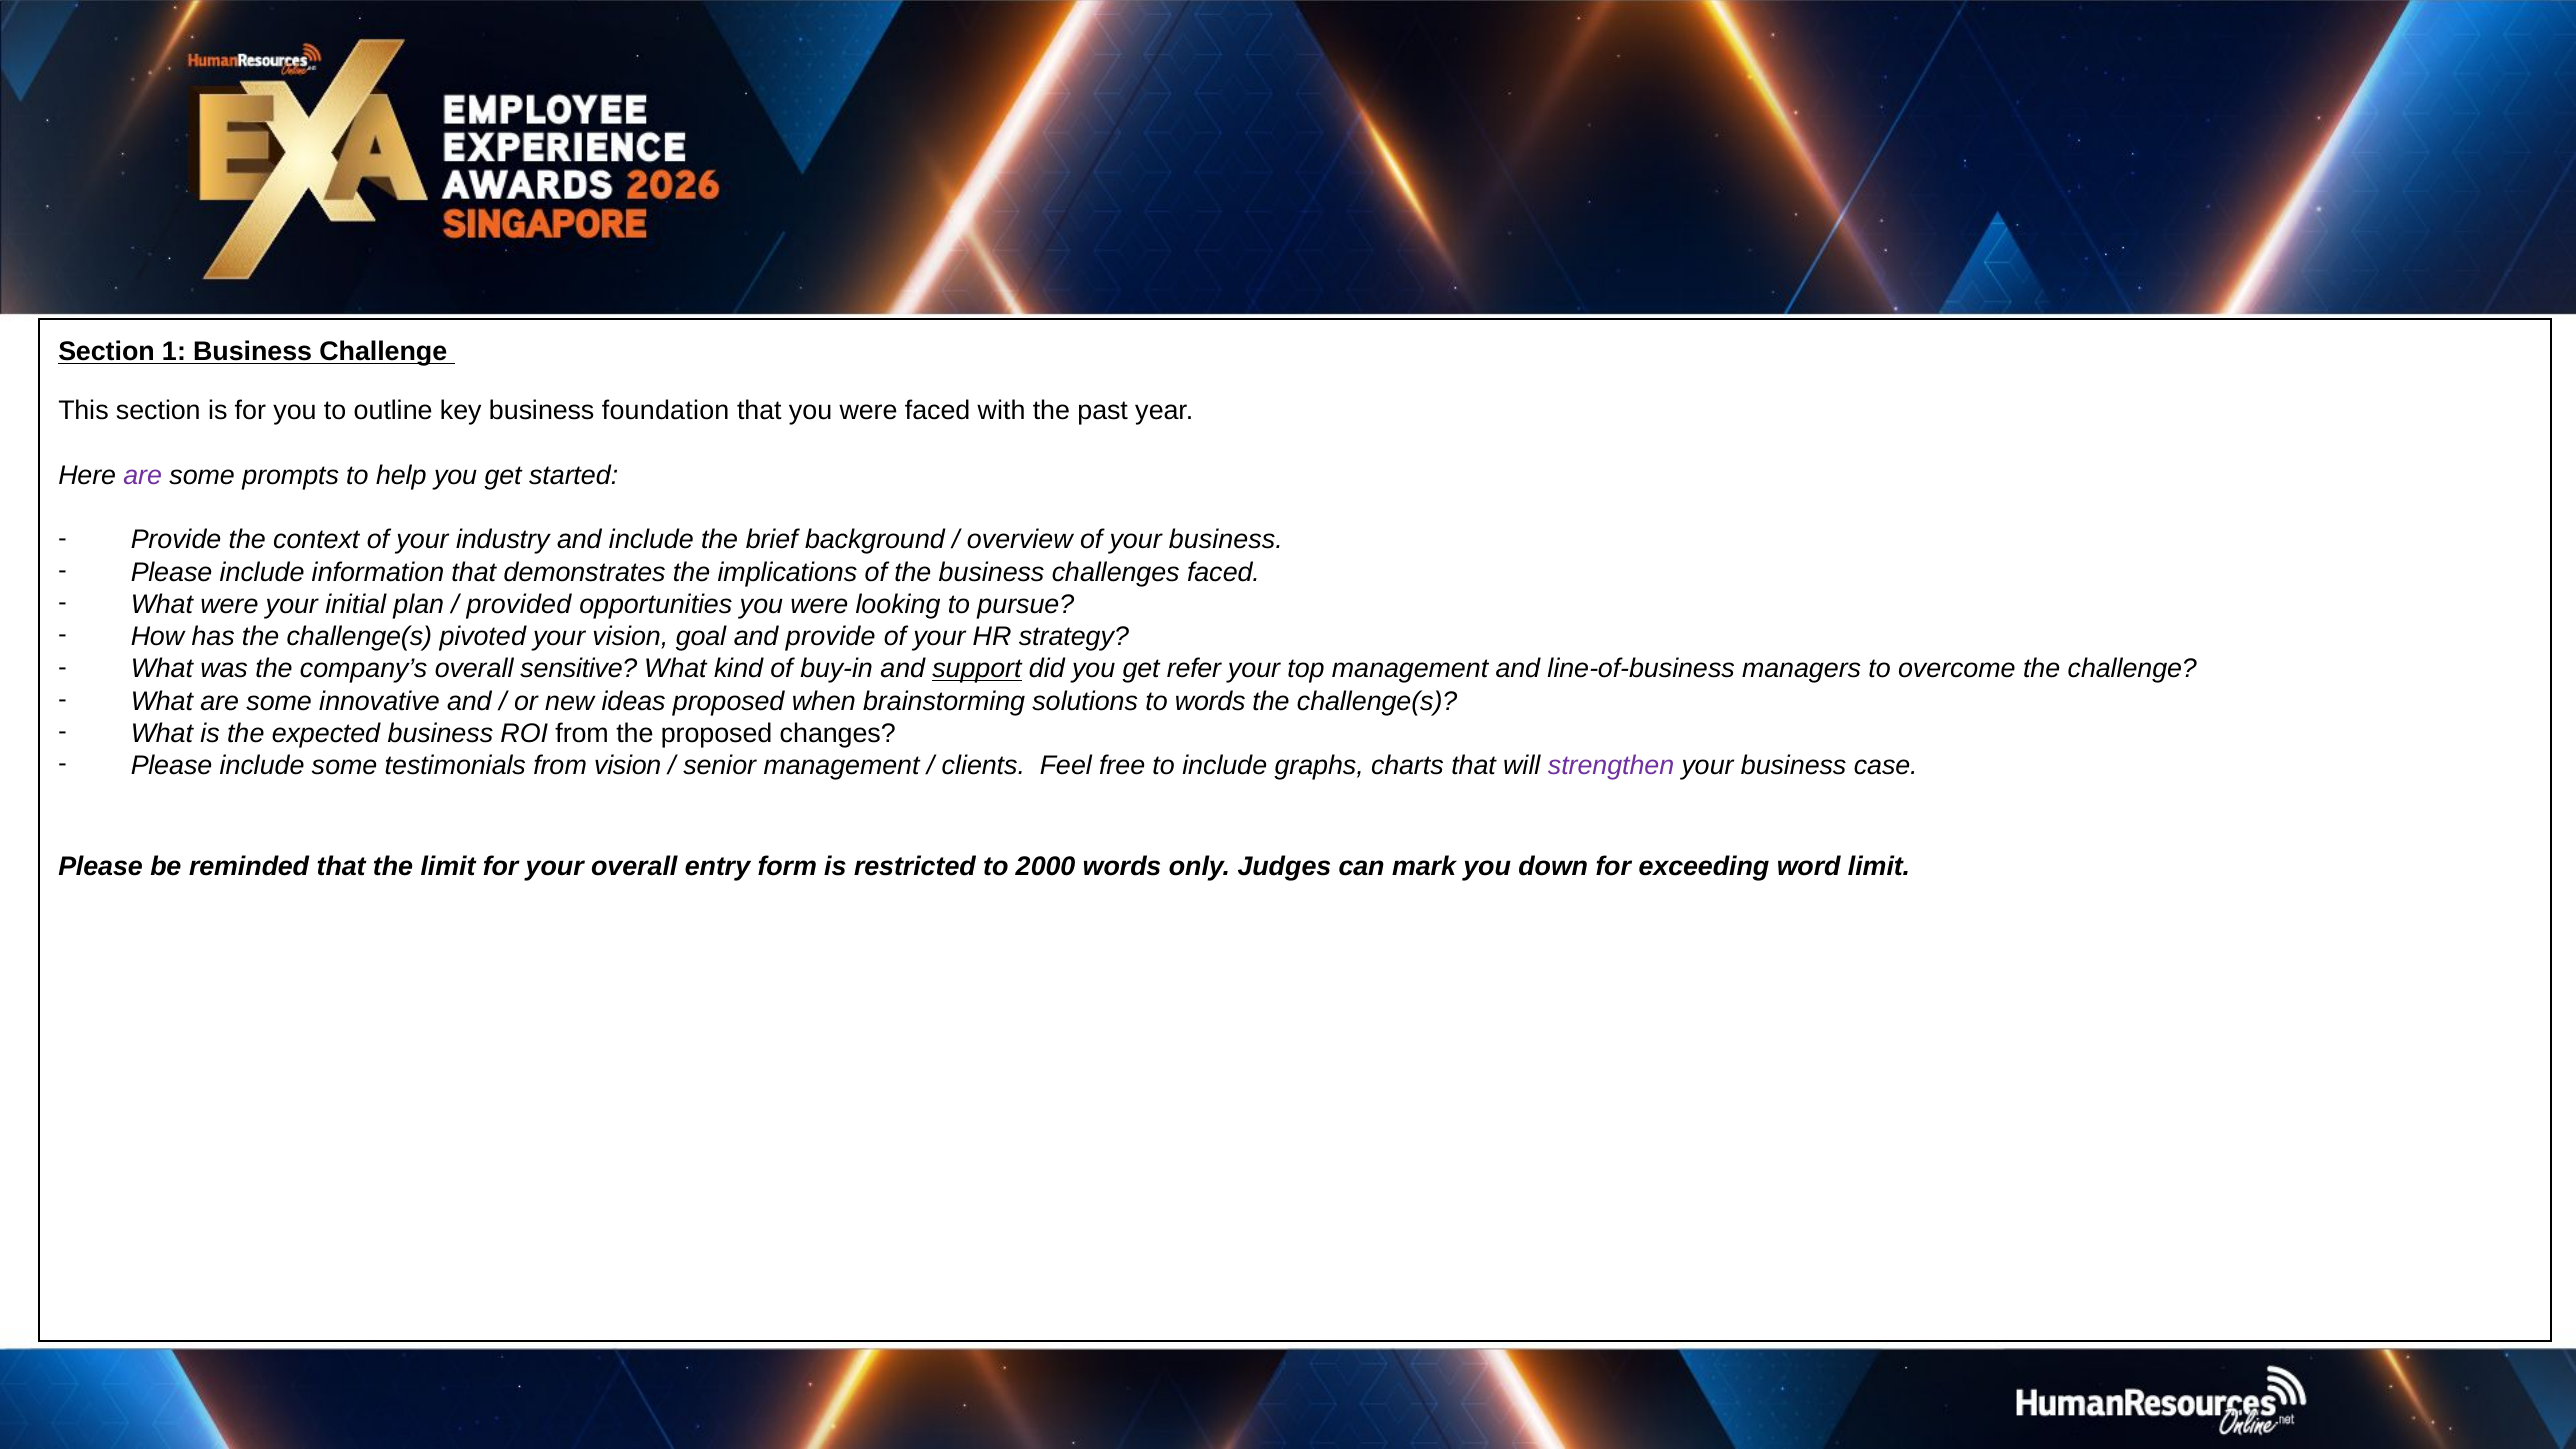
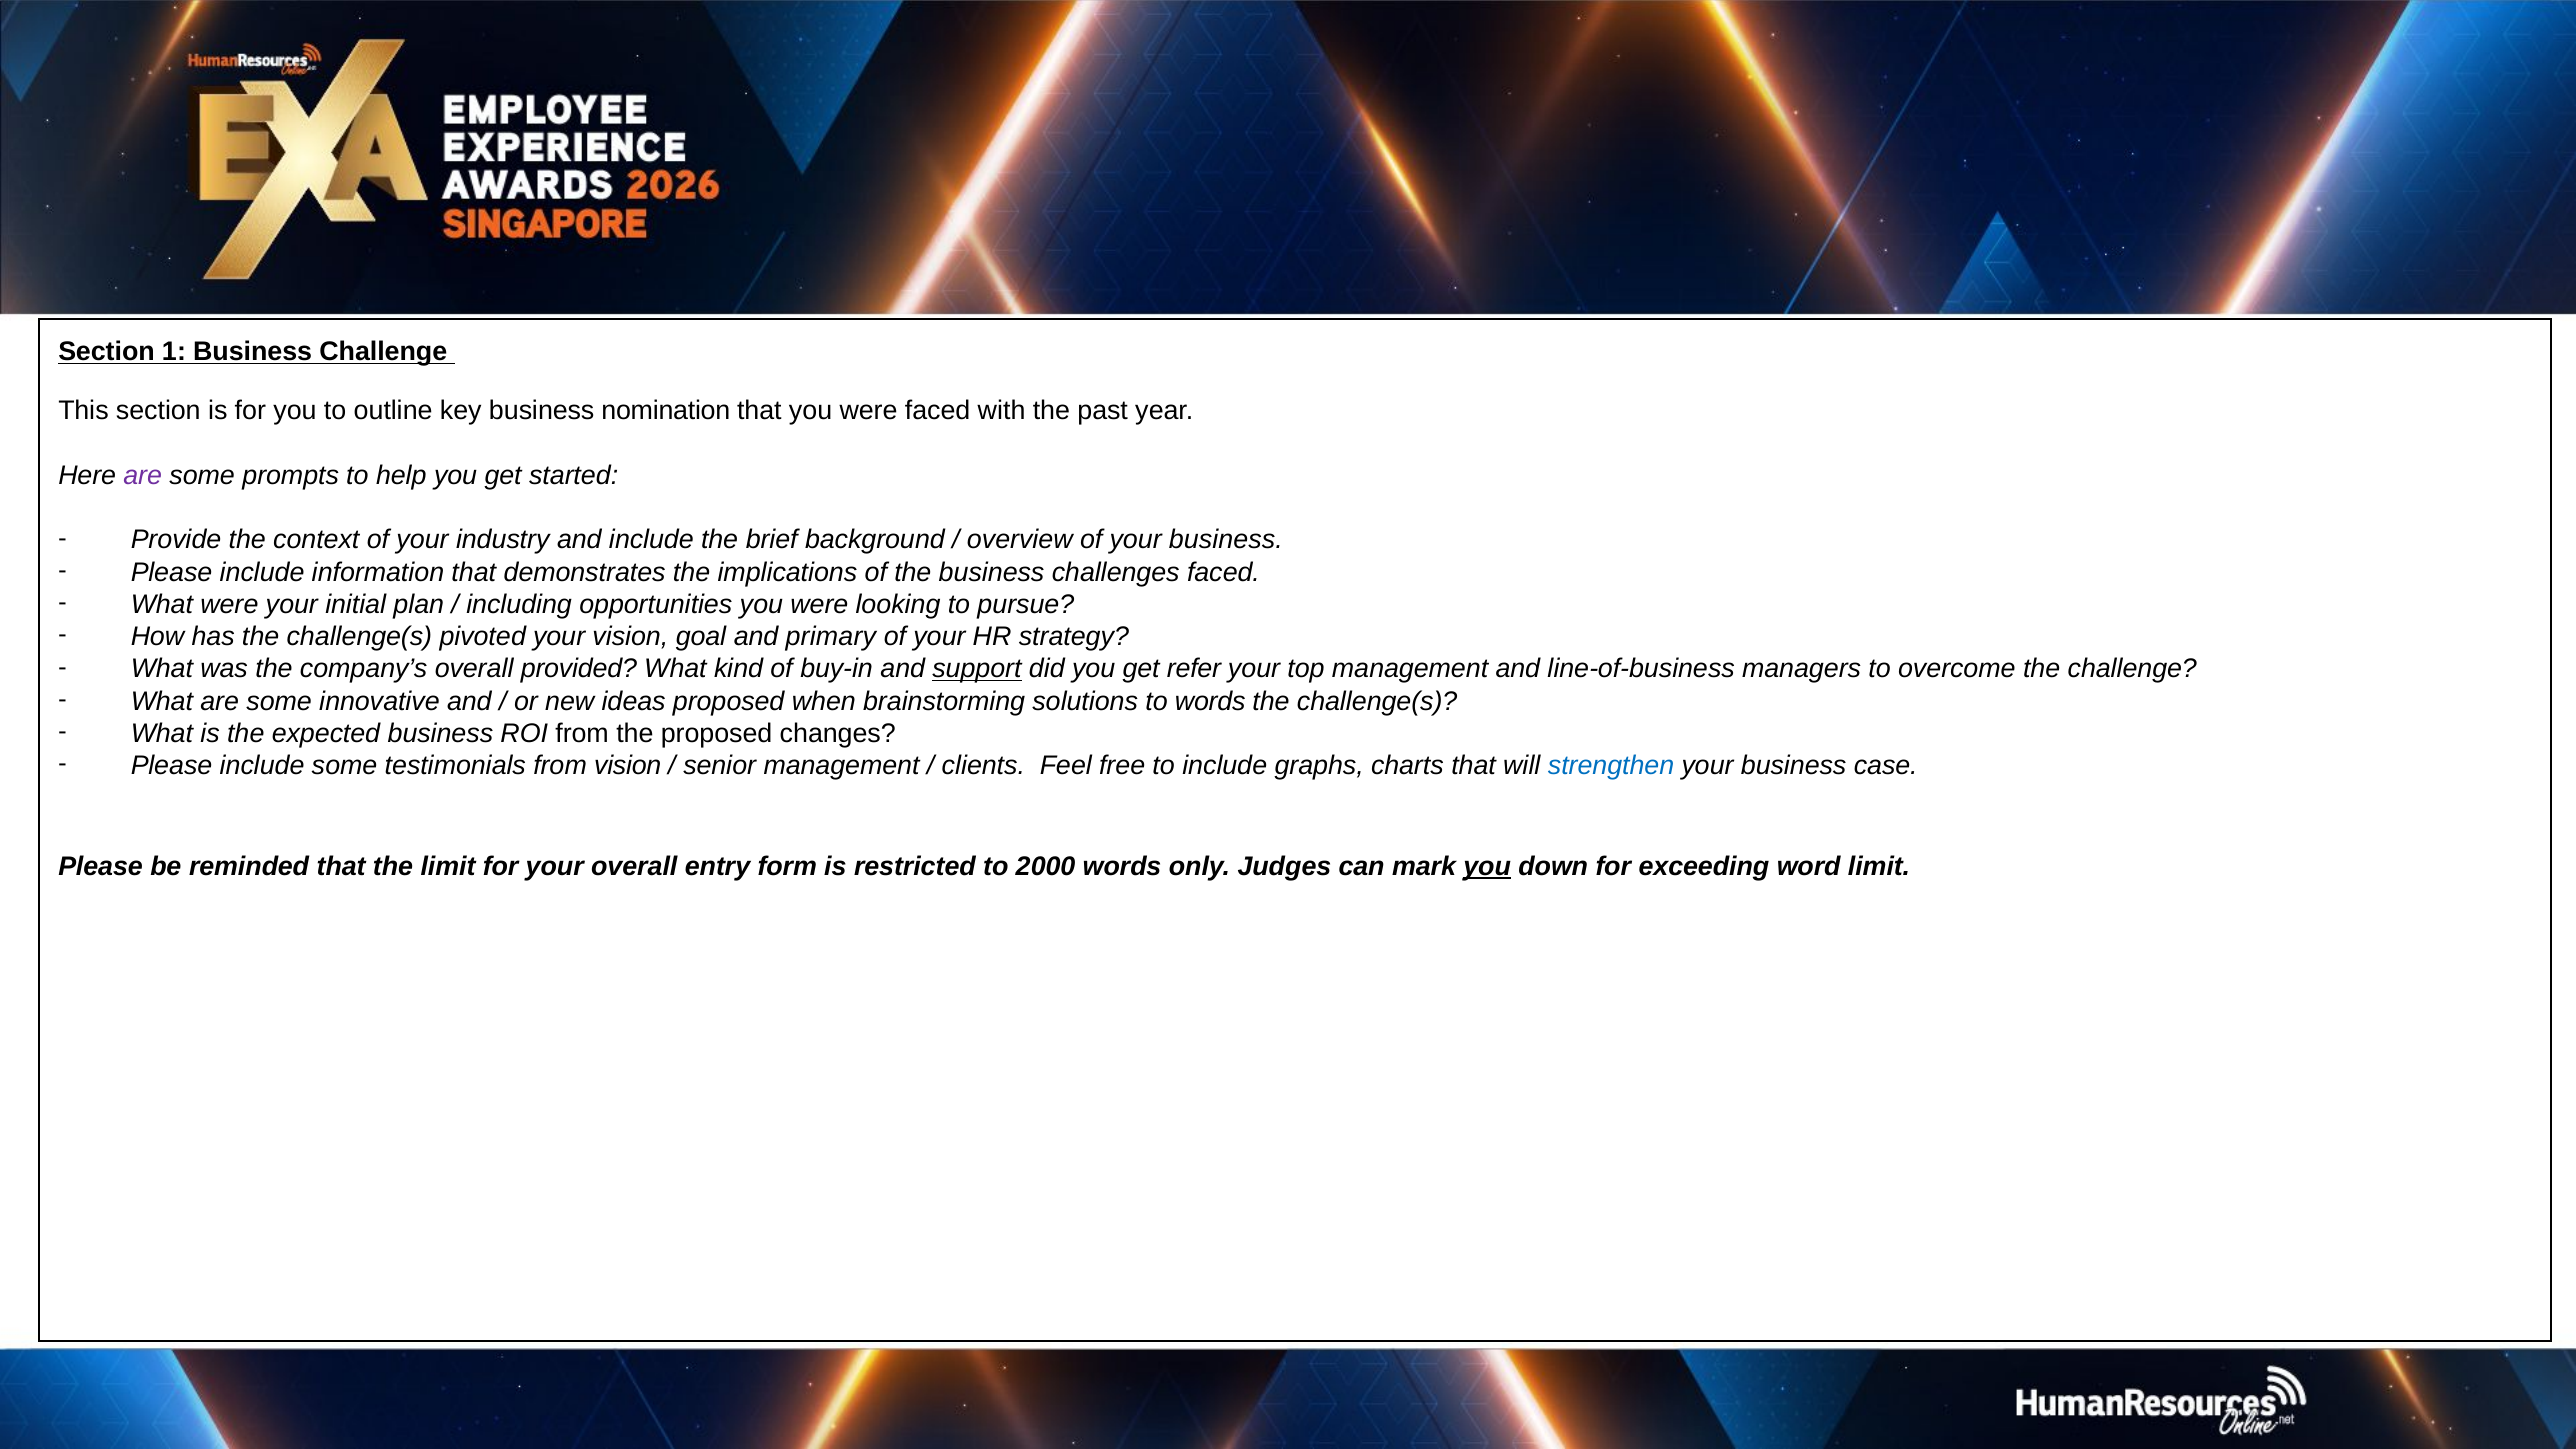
foundation: foundation -> nomination
provided: provided -> including
and provide: provide -> primary
sensitive: sensitive -> provided
strengthen colour: purple -> blue
you at (1487, 867) underline: none -> present
